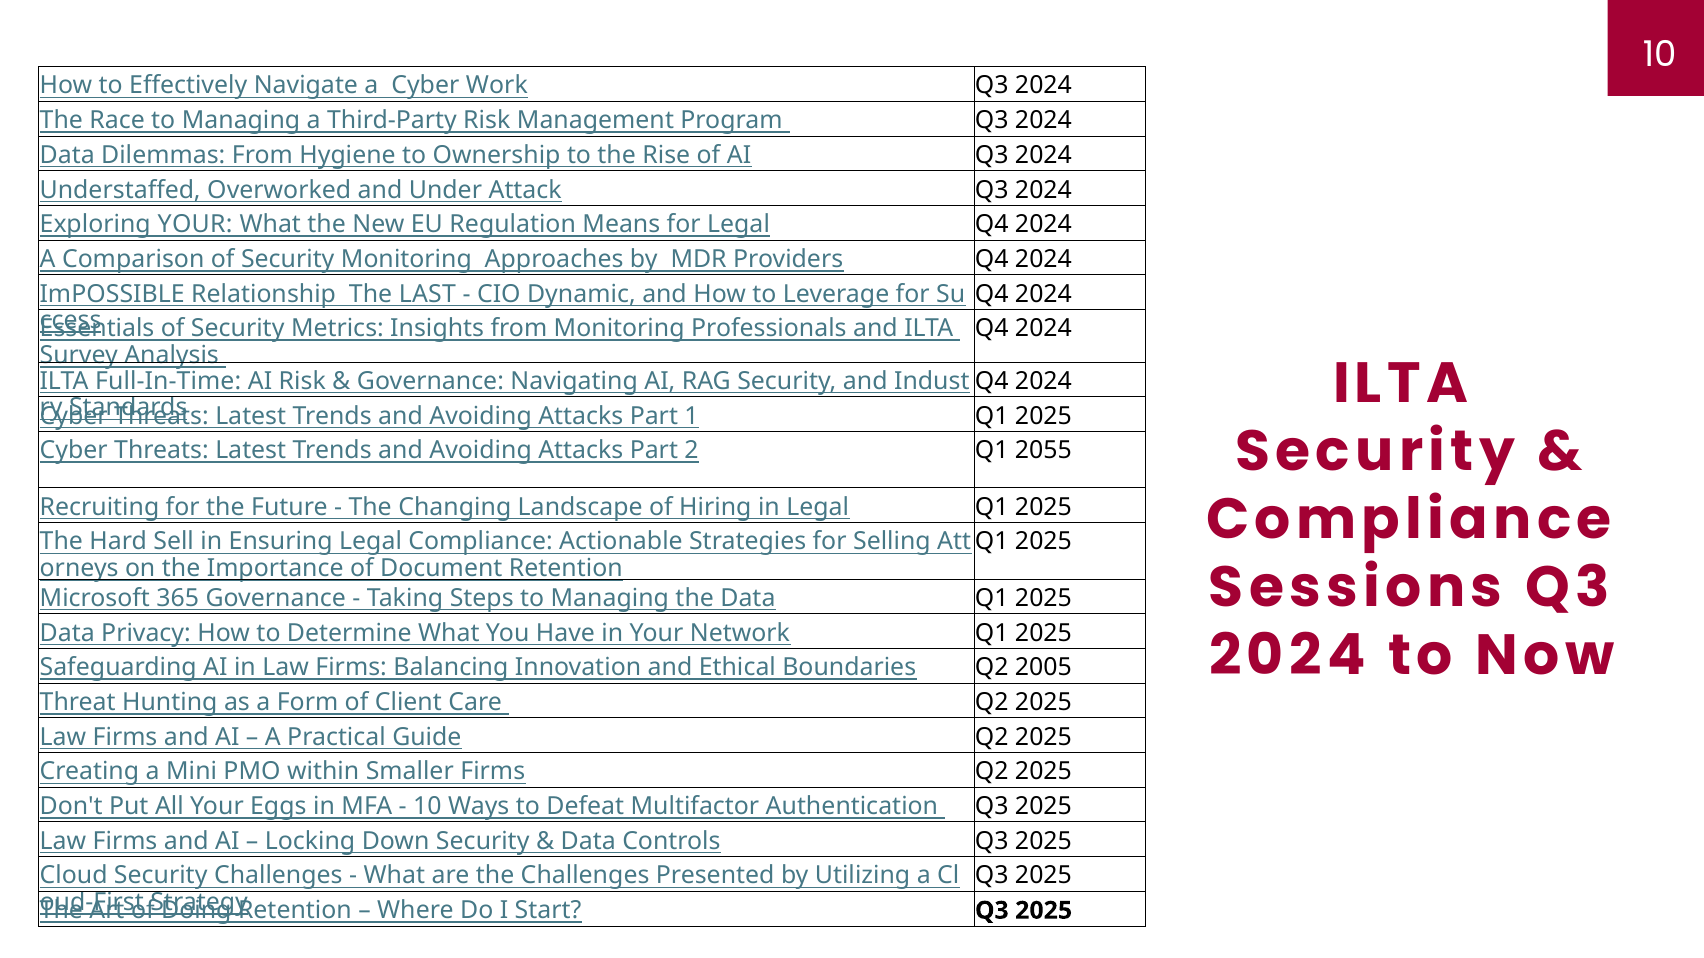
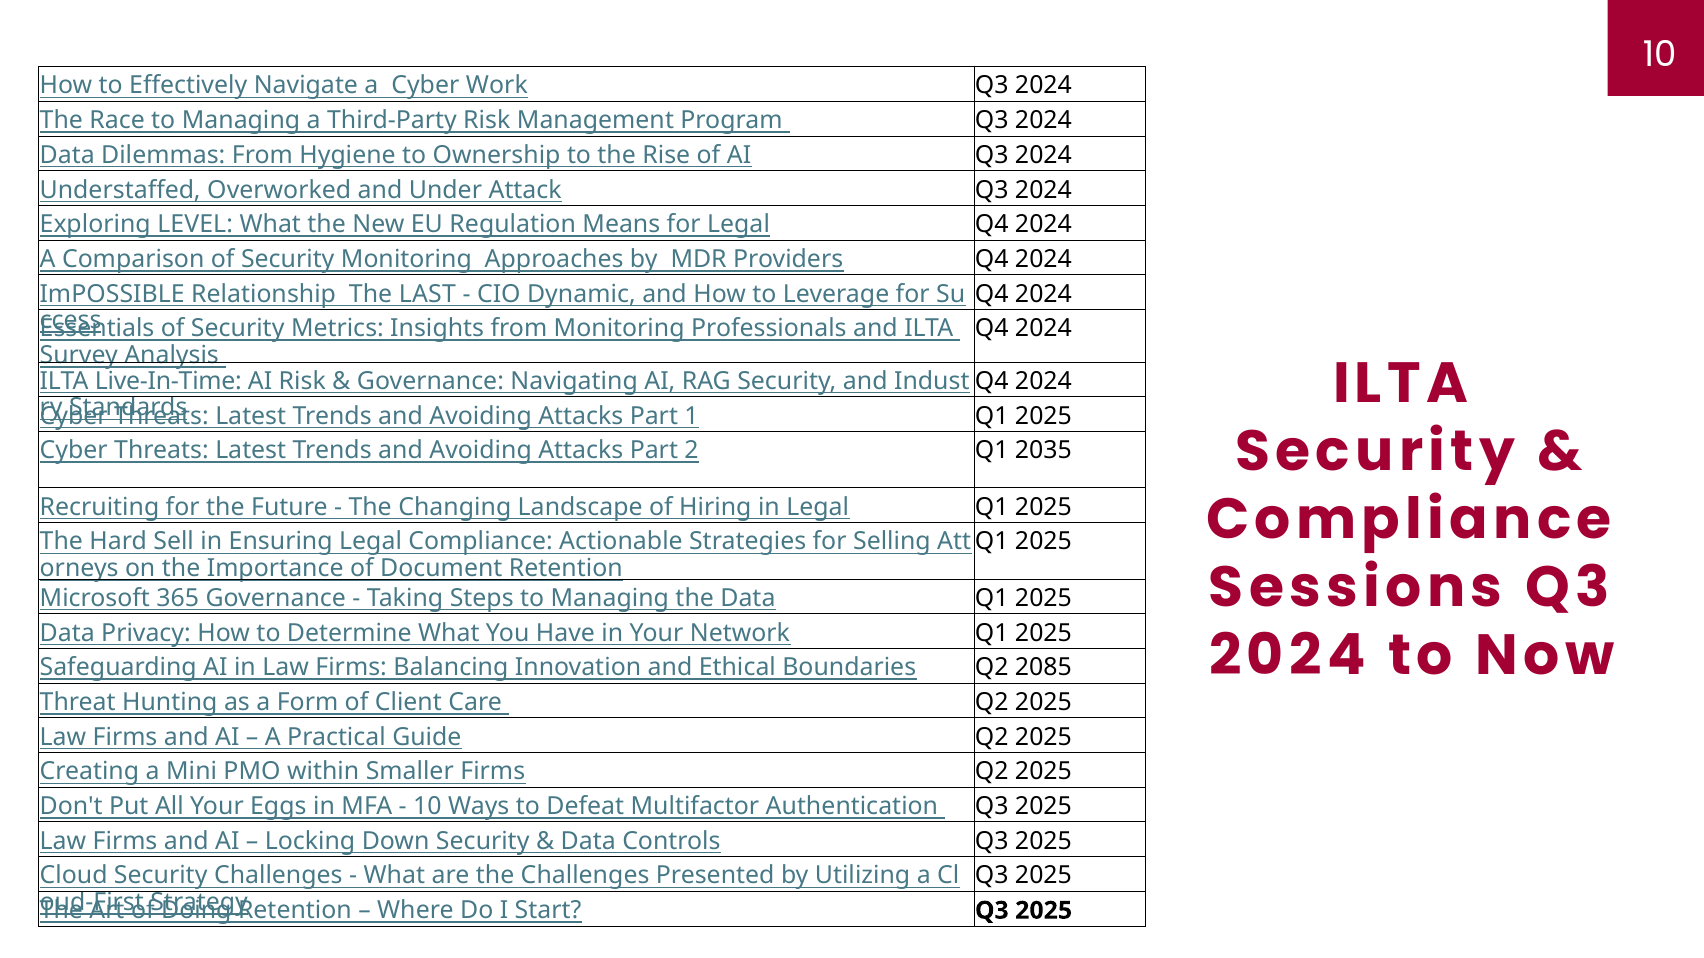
Exploring YOUR: YOUR -> LEVEL
Full-In-Time: Full-In-Time -> Live-In-Time
2055: 2055 -> 2035
2005: 2005 -> 2085
